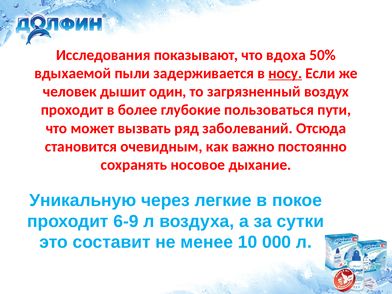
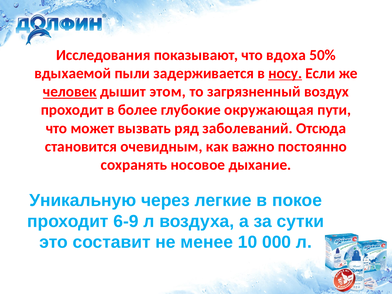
человек underline: none -> present
один: один -> этом
пользоваться: пользоваться -> окружающая
